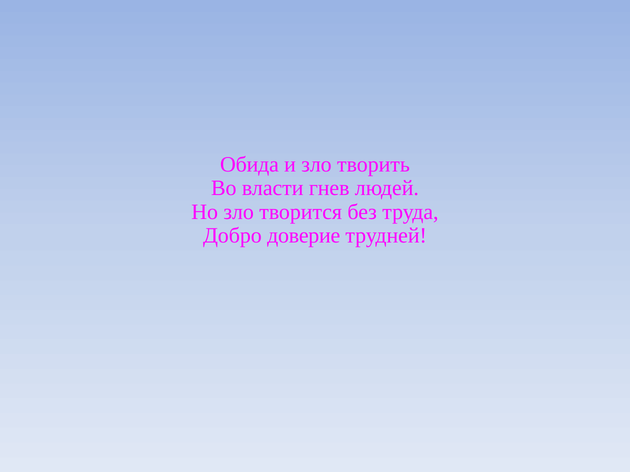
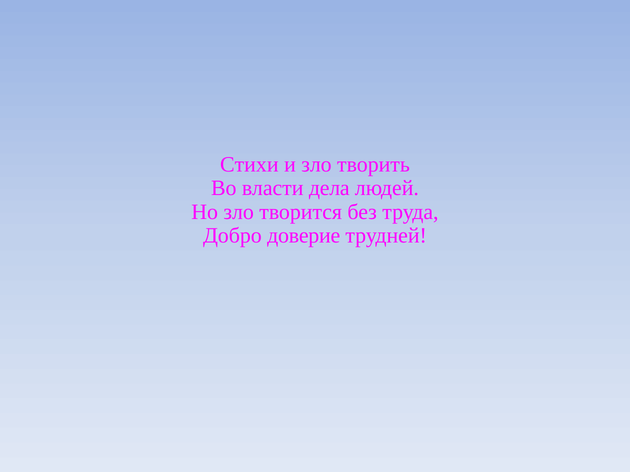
Обида: Обида -> Стихи
гнев: гнев -> дела
